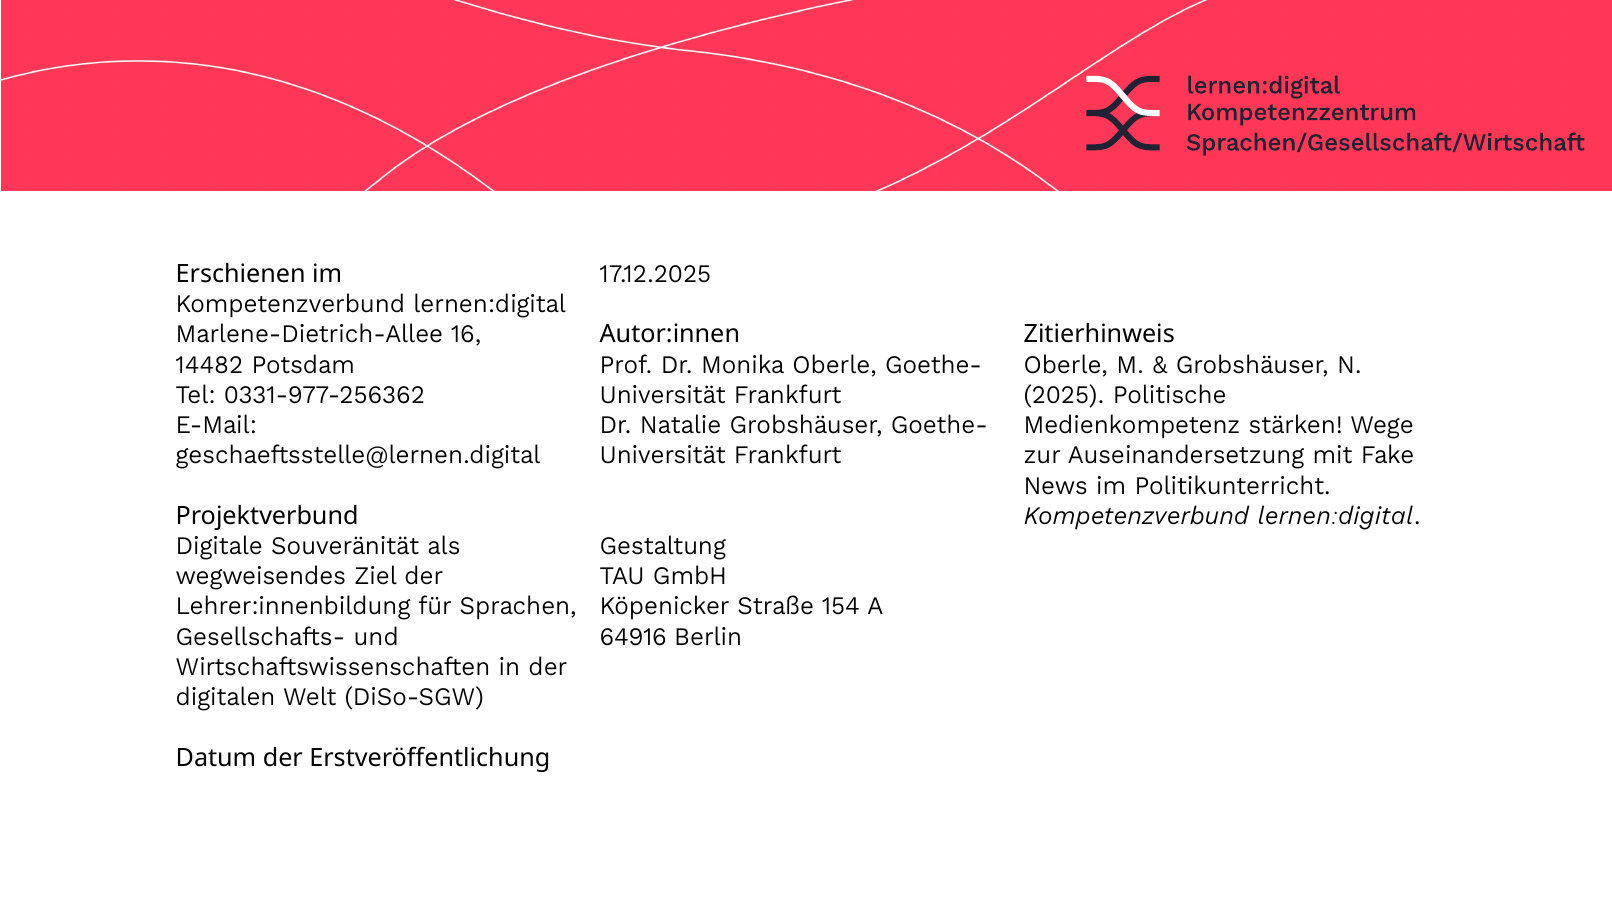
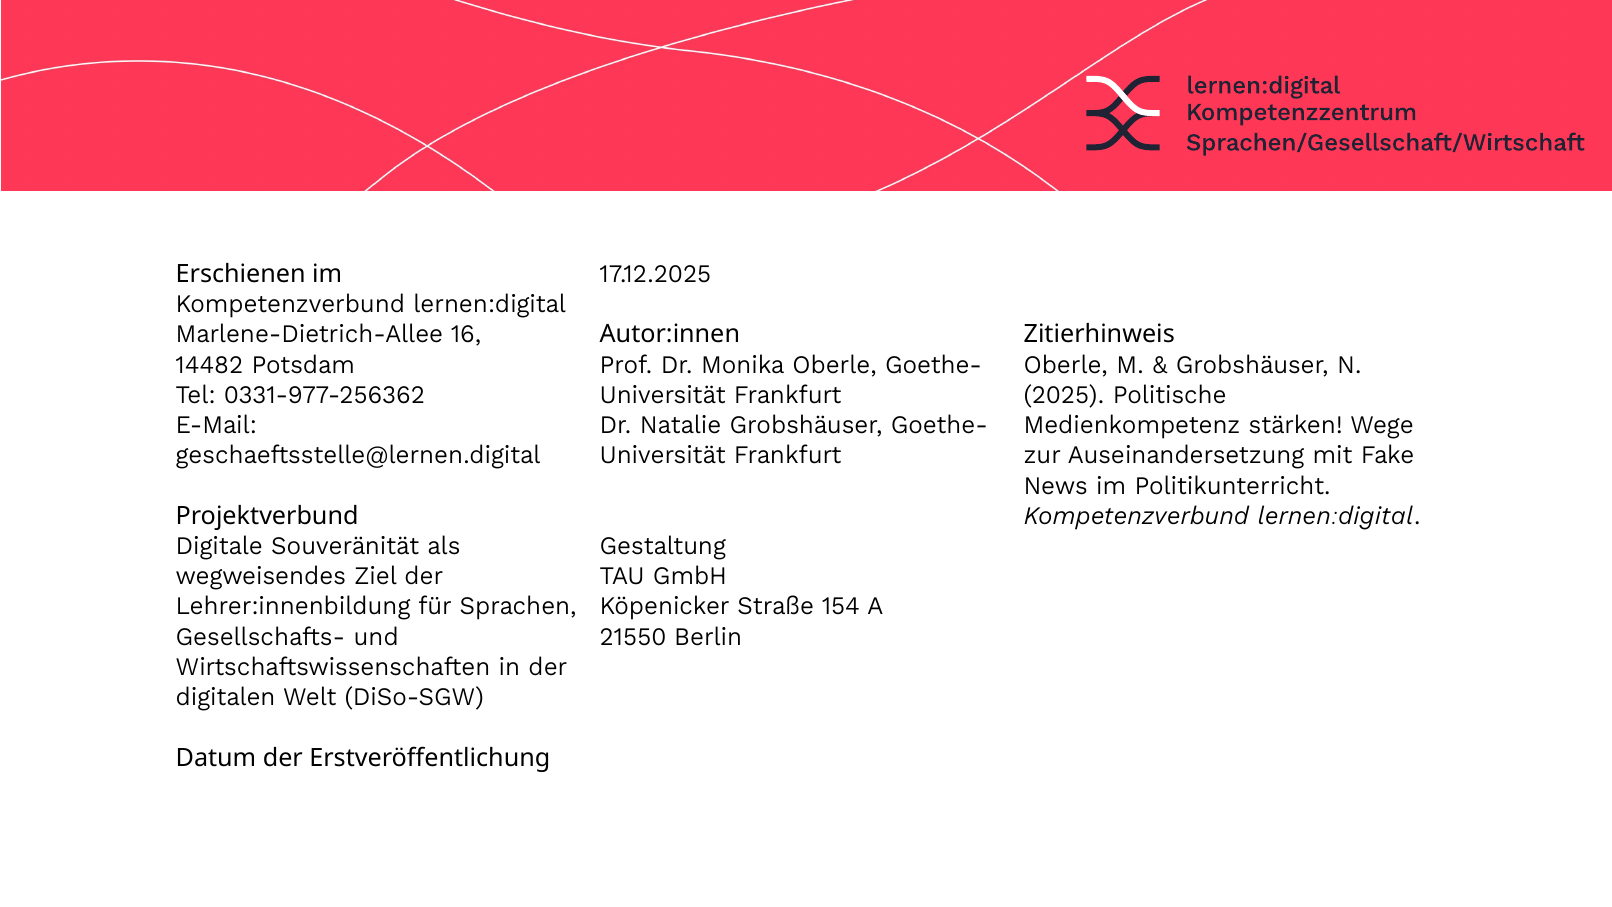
64916: 64916 -> 21550
